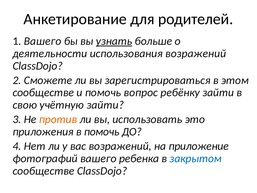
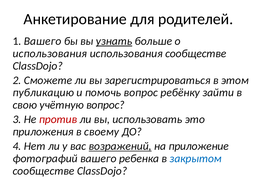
деятельности at (50, 53): деятельности -> использования
использования возражений: возражений -> сообществе
сообществе at (43, 92): сообществе -> публикацию
учётную зайти: зайти -> вопрос
против colour: orange -> red
в помочь: помочь -> своему
возражений at (120, 146) underline: none -> present
